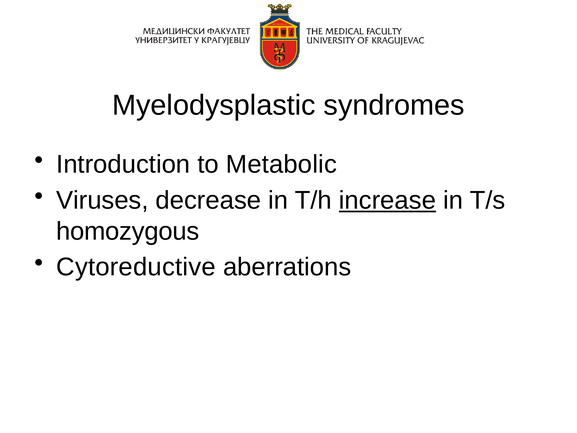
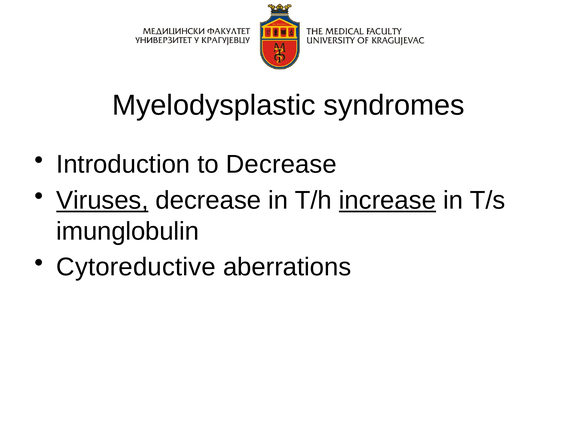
to Metabolic: Metabolic -> Decrease
Viruses underline: none -> present
homozygous: homozygous -> imunglobulin
